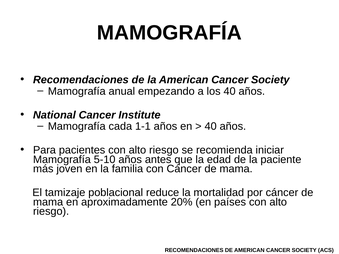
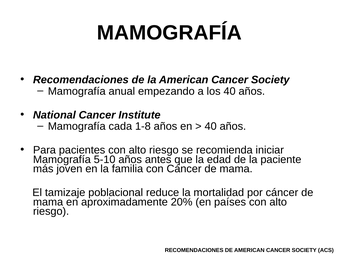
1-1: 1-1 -> 1-8
